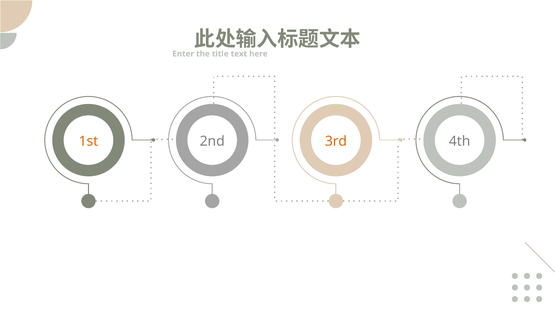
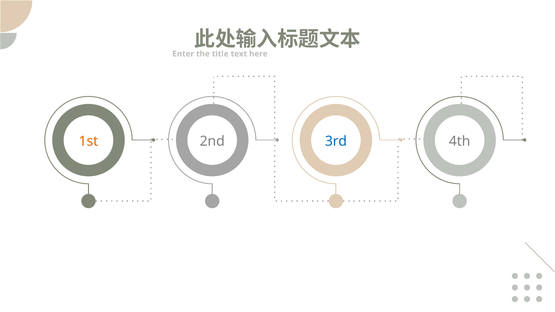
3rd colour: orange -> blue
